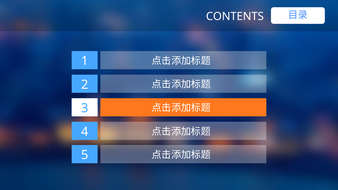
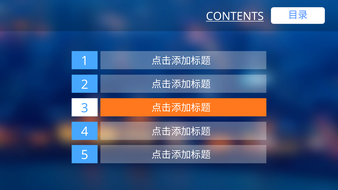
CONTENTS underline: none -> present
